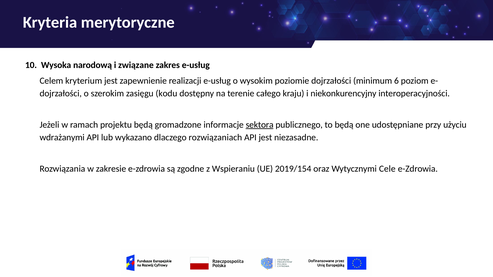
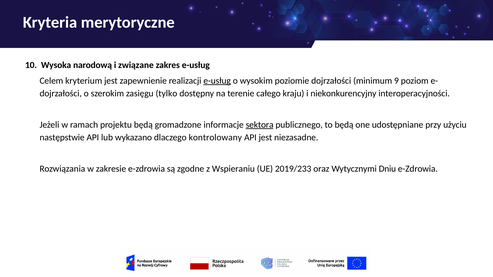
e-usług at (217, 81) underline: none -> present
6: 6 -> 9
kodu: kodu -> tylko
wdrażanymi: wdrażanymi -> następstwie
rozwiązaniach: rozwiązaniach -> kontrolowany
2019/154: 2019/154 -> 2019/233
Cele: Cele -> Dniu
